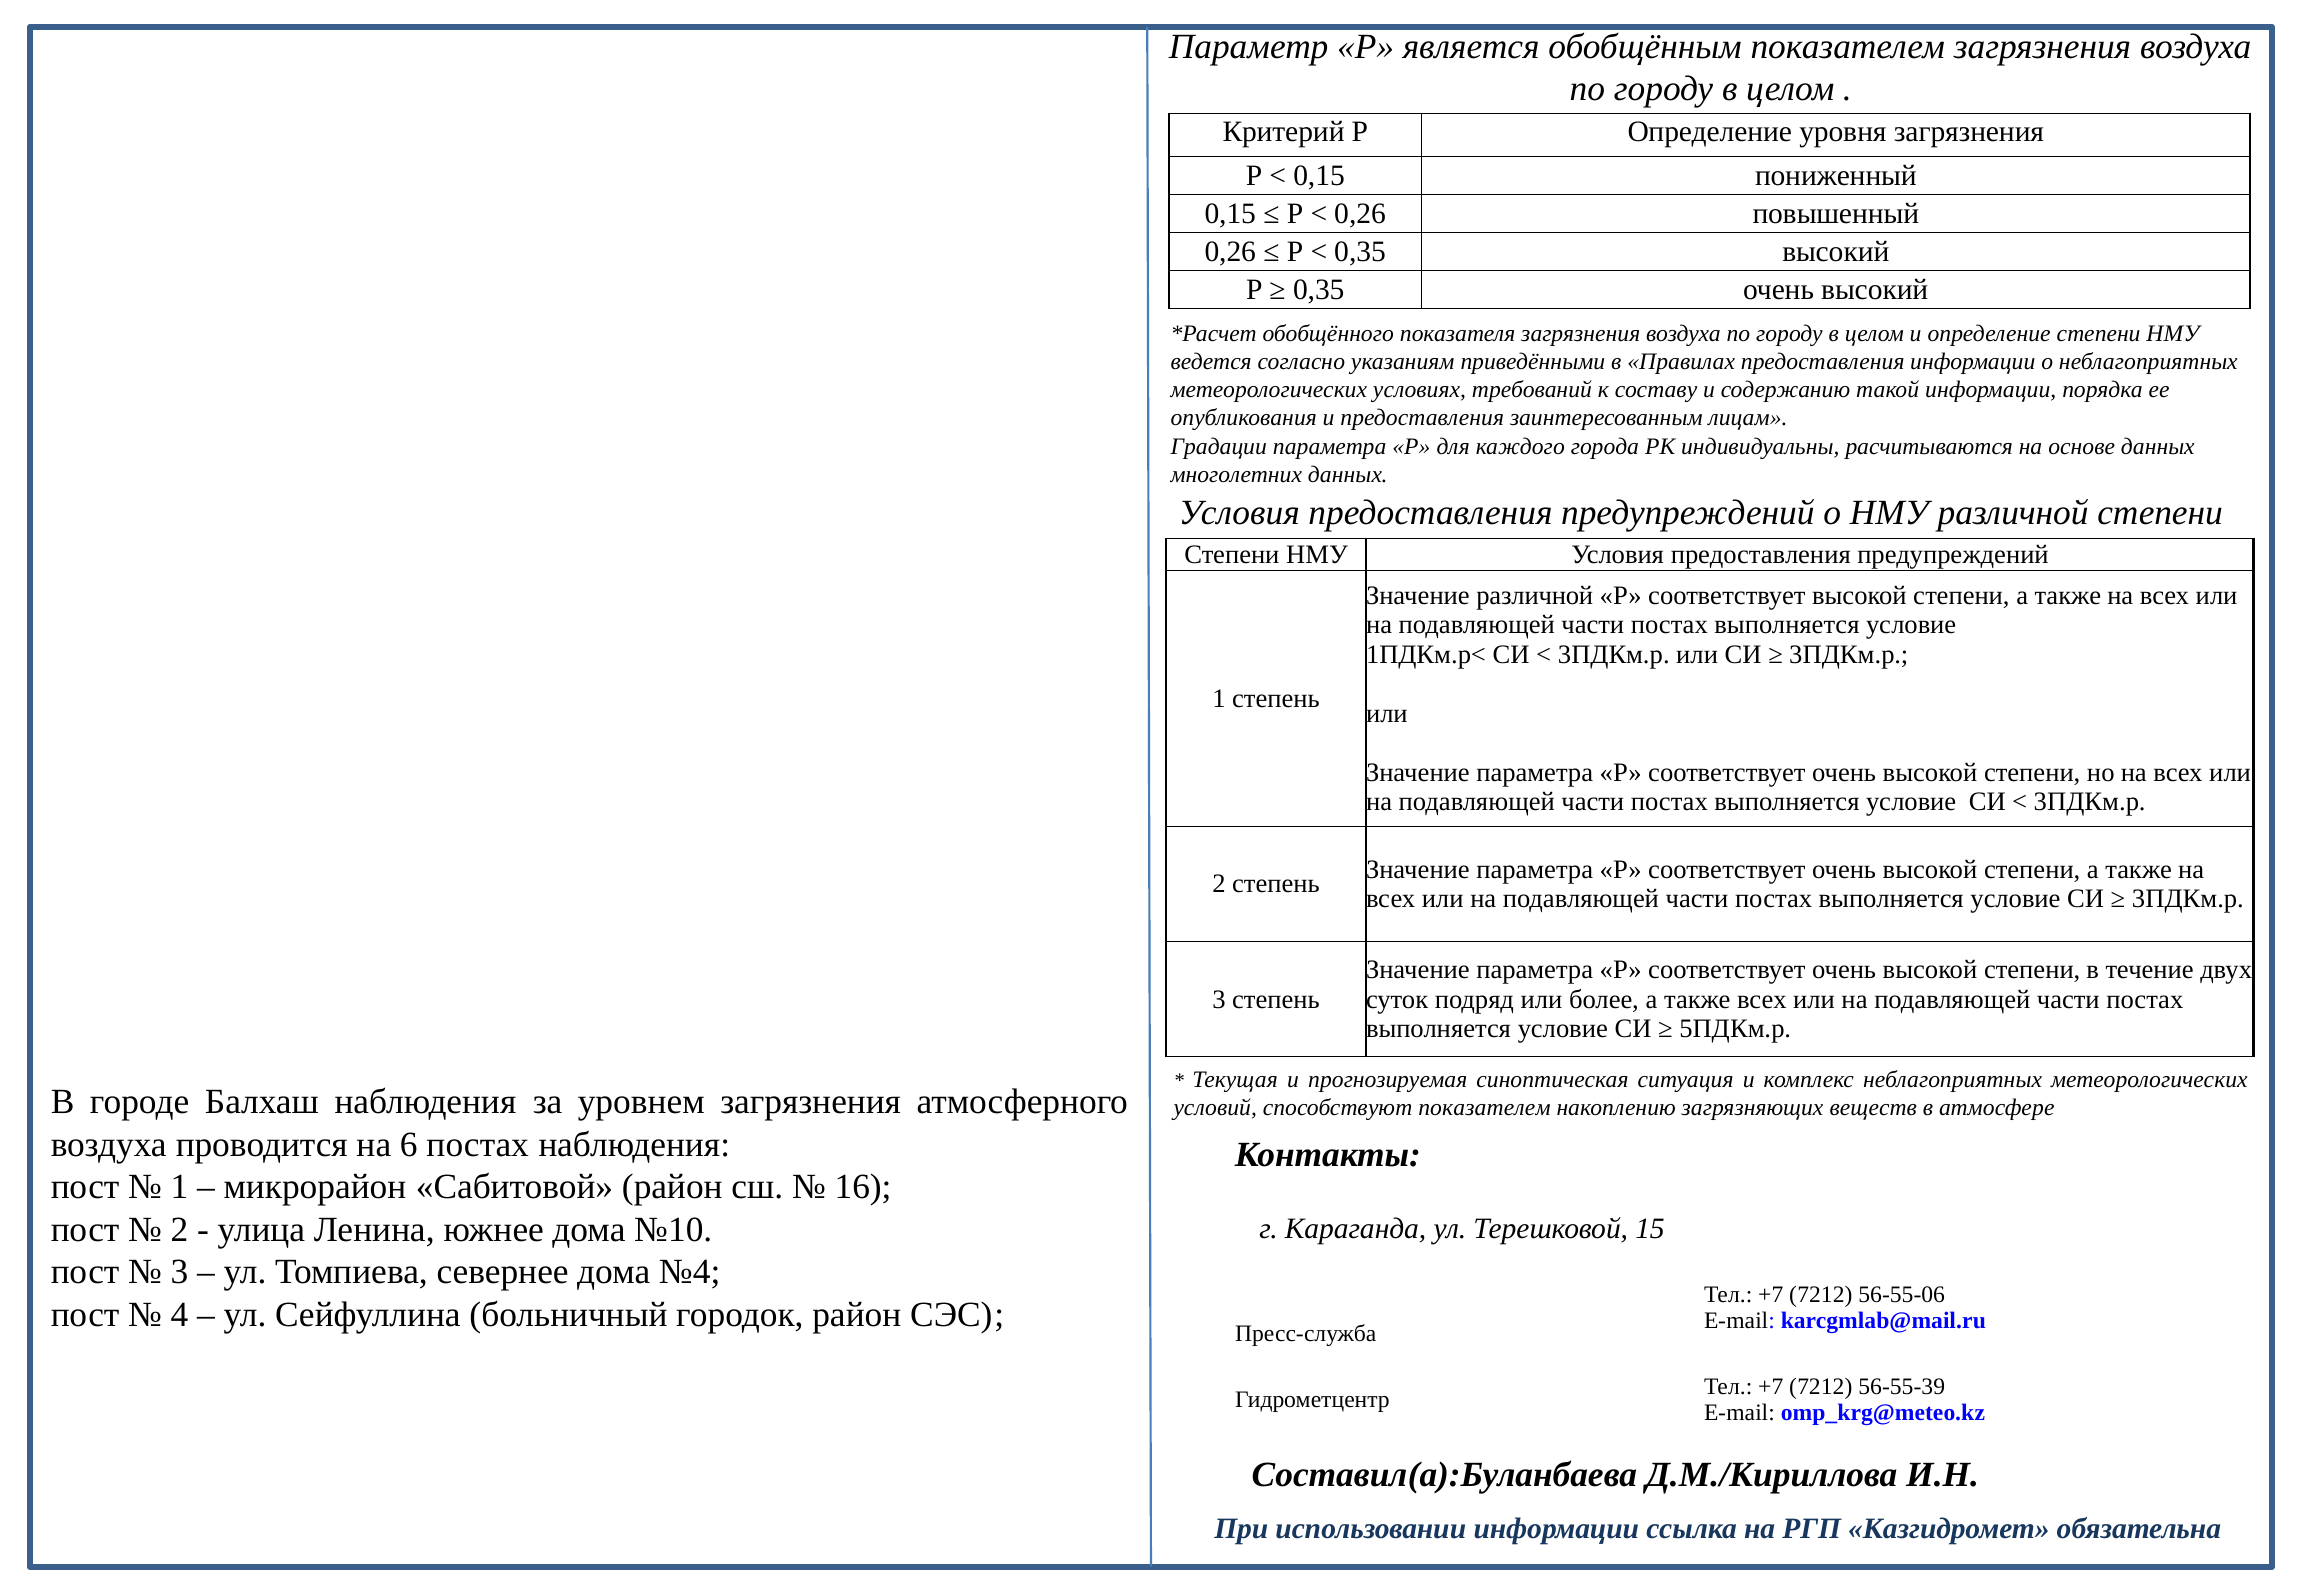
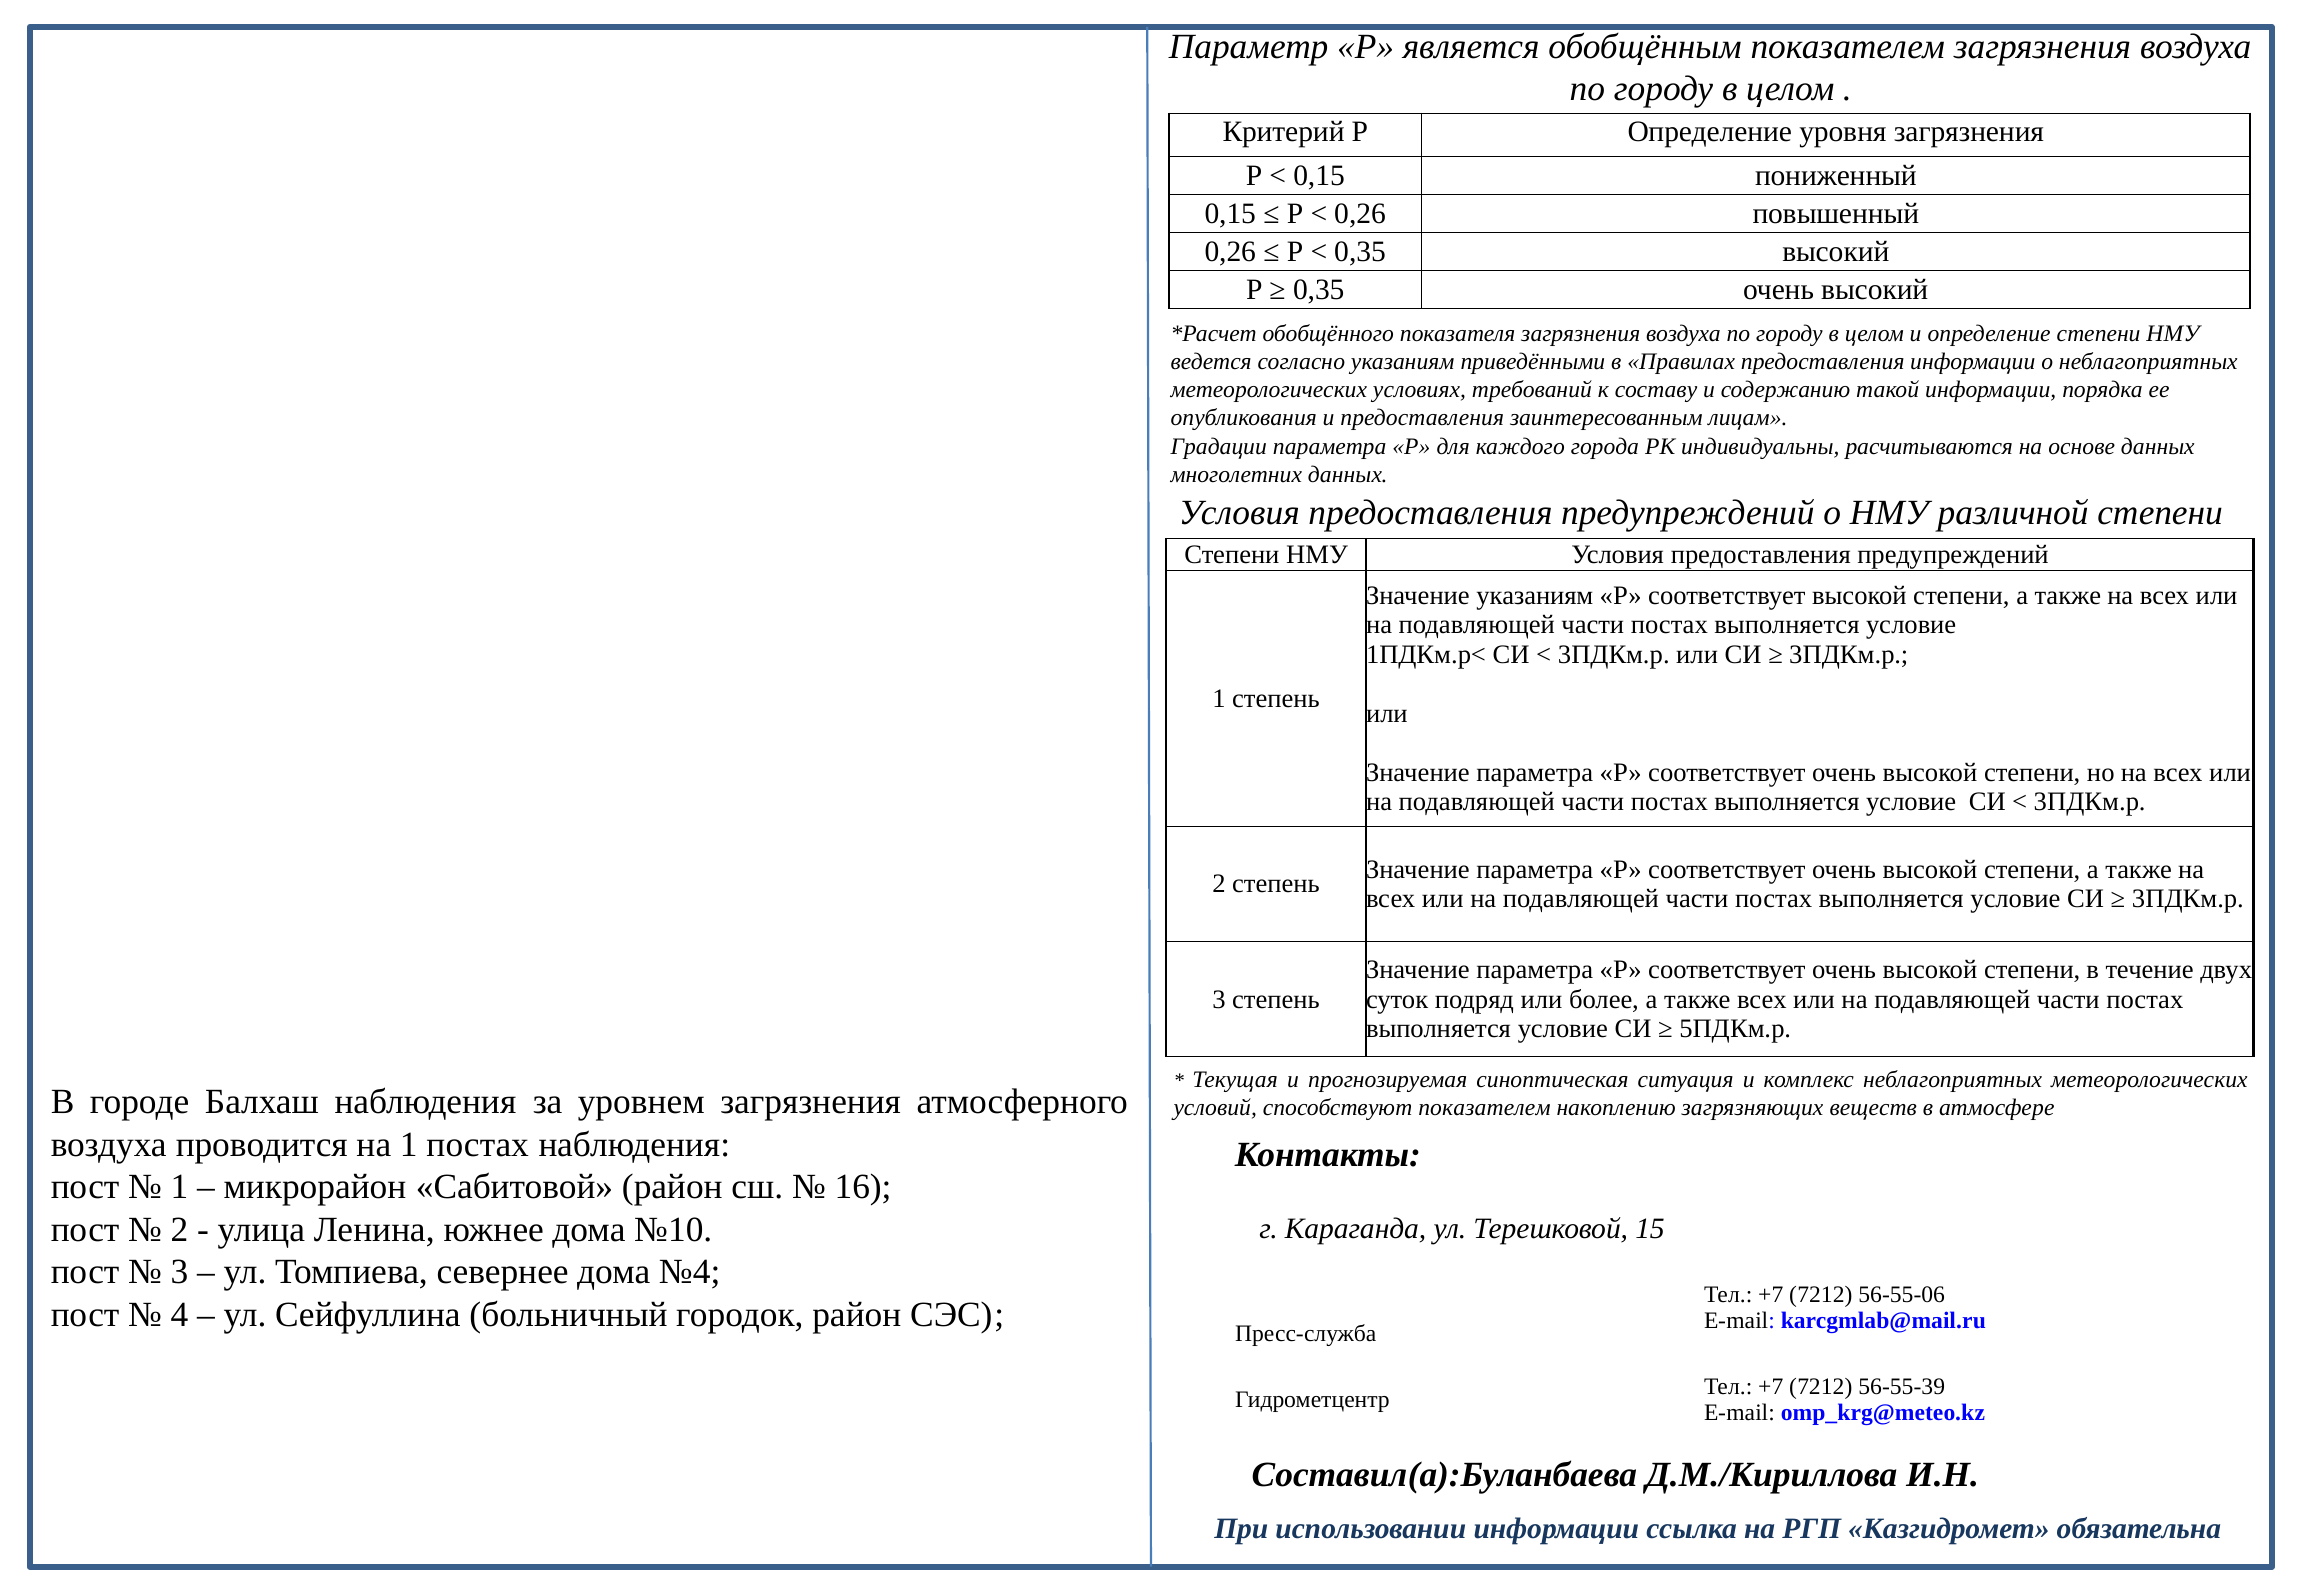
Значение различной: различной -> указаниям
на 6: 6 -> 1
